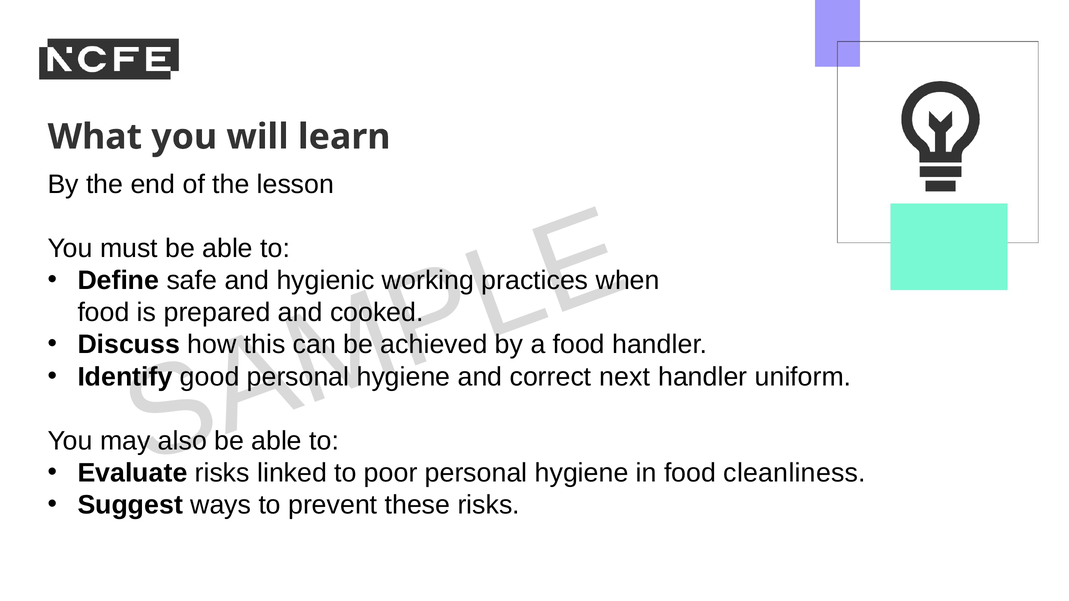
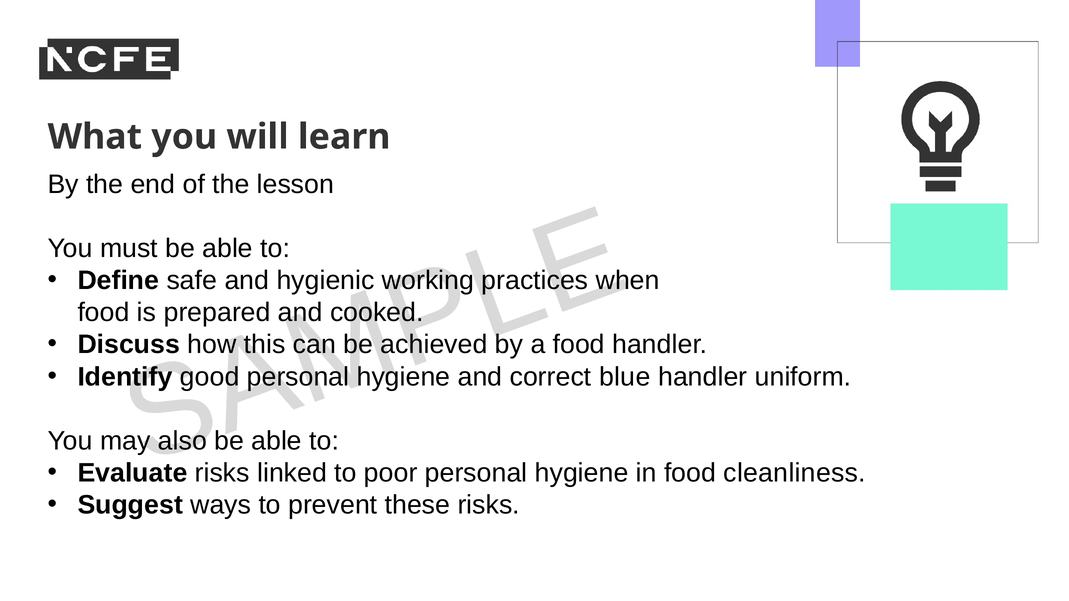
next: next -> blue
